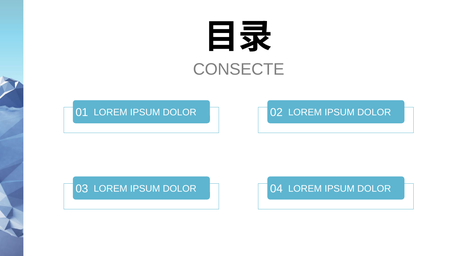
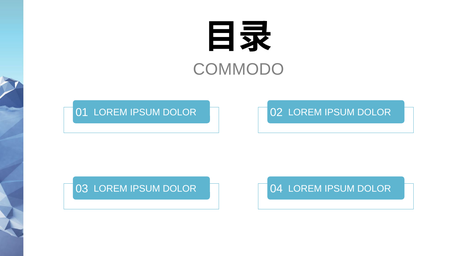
CONSECTE: CONSECTE -> COMMODO
